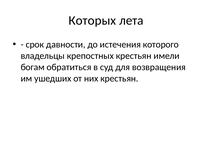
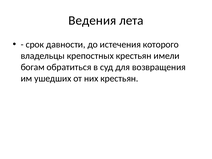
Которых: Которых -> Ведения
